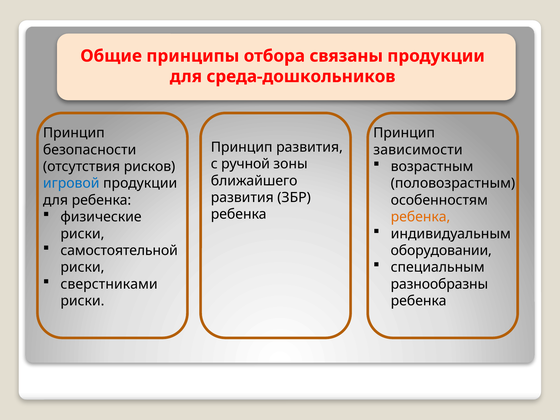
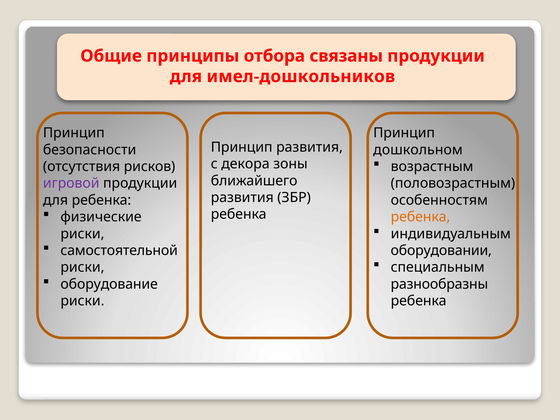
среда-дошкольников: среда-дошкольников -> имел-дошкольников
зависимости: зависимости -> дошкольном
ручной: ручной -> декора
игровой colour: blue -> purple
сверстниками: сверстниками -> оборудование
